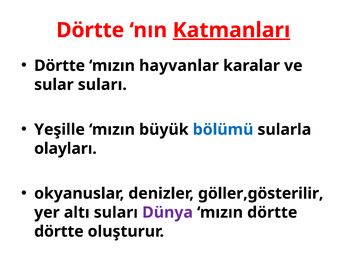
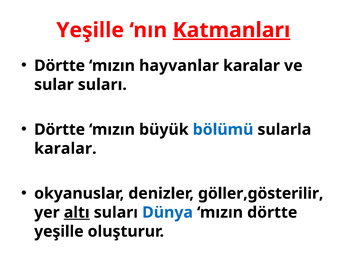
Dörtte at (90, 30): Dörtte -> Yeşille
Yeşille at (60, 130): Yeşille -> Dörtte
olayları at (65, 149): olayları -> karalar
altı underline: none -> present
Dünya colour: purple -> blue
dörtte at (59, 232): dörtte -> yeşille
